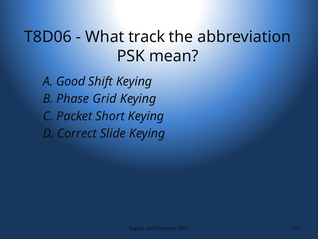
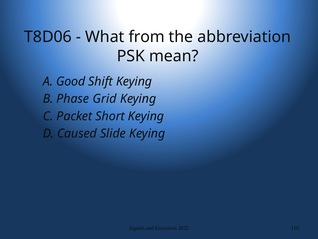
track: track -> from
Correct: Correct -> Caused
